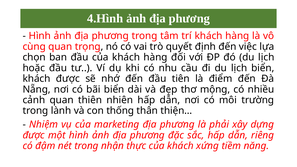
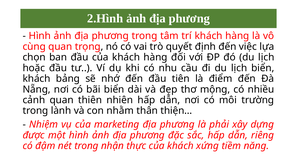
4.Hình: 4.Hình -> 2.Hình
khách được: được -> bảng
thống: thống -> nhằm
